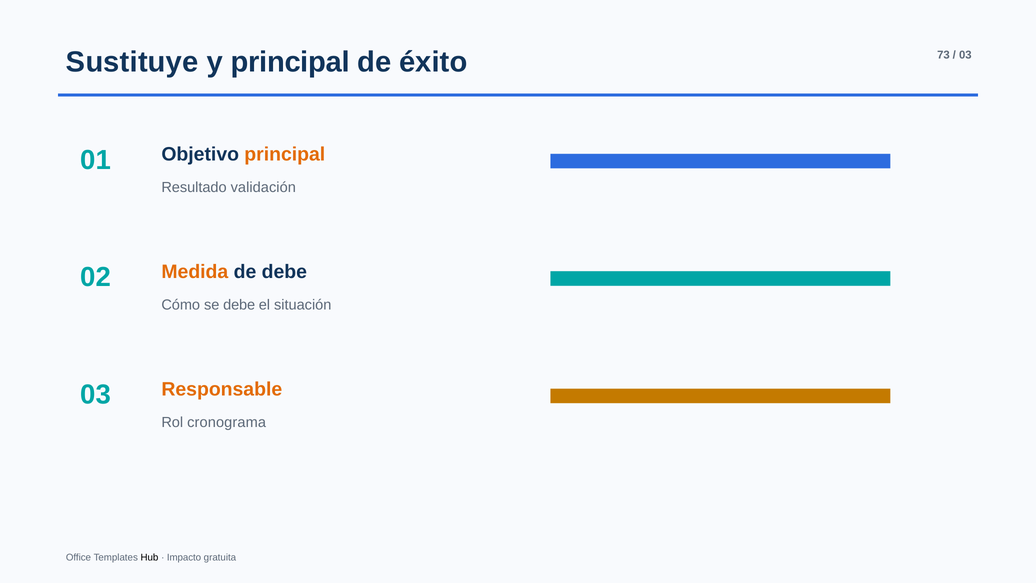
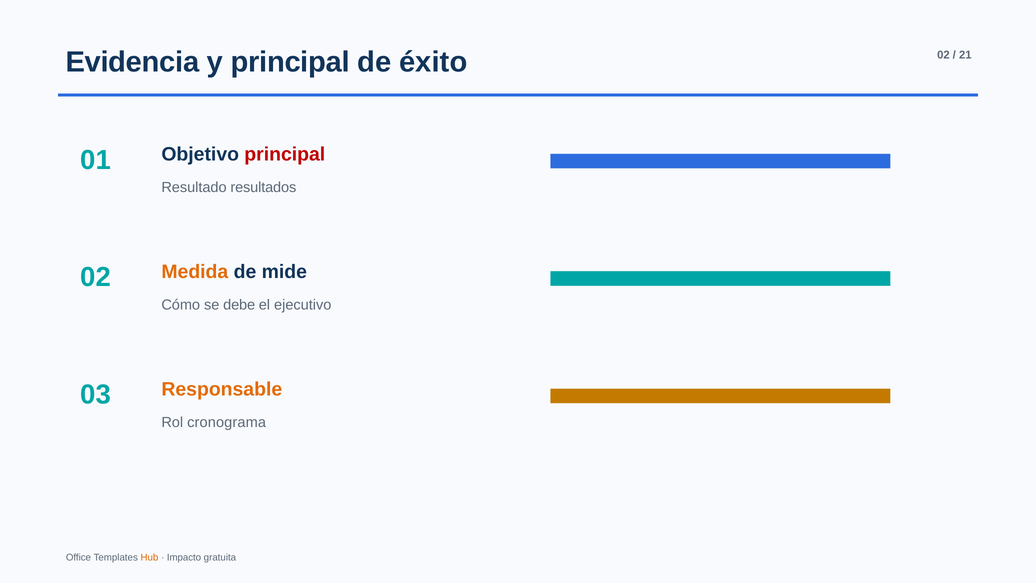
Sustituye: Sustituye -> Evidencia
éxito 73: 73 -> 02
03 at (965, 55): 03 -> 21
principal at (285, 154) colour: orange -> red
validación: validación -> resultados
de debe: debe -> mide
situación: situación -> ejecutivo
Hub colour: black -> orange
